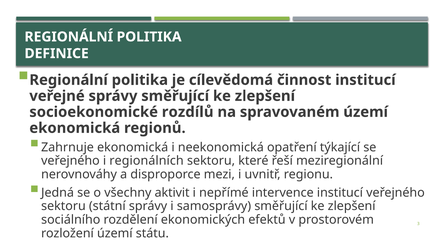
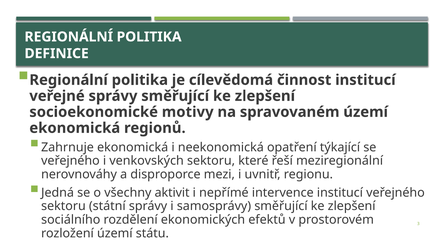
rozdílů: rozdílů -> motivy
regionálních: regionálních -> venkovských
